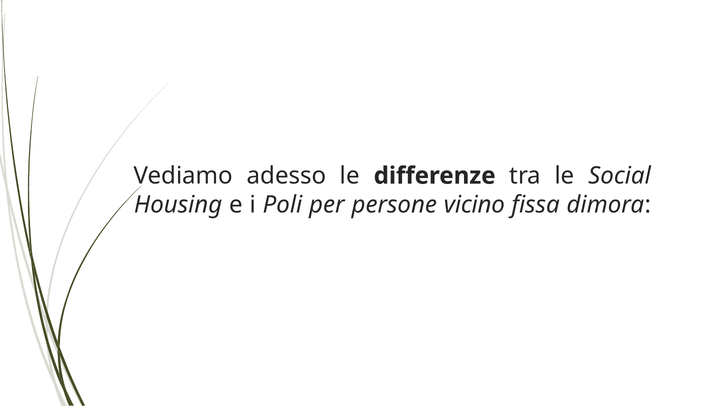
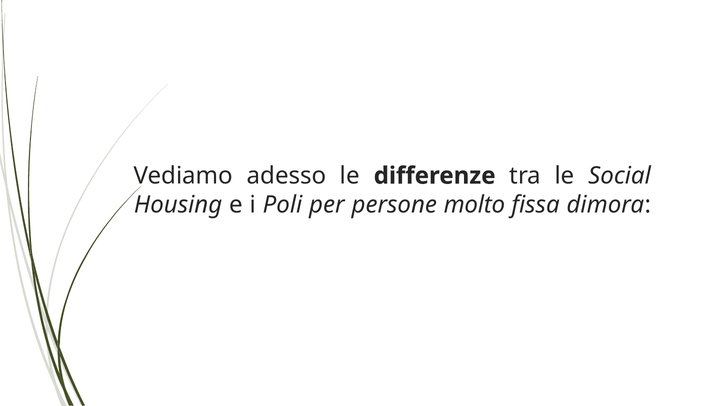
vicino: vicino -> molto
